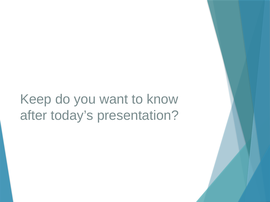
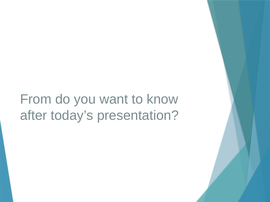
Keep: Keep -> From
